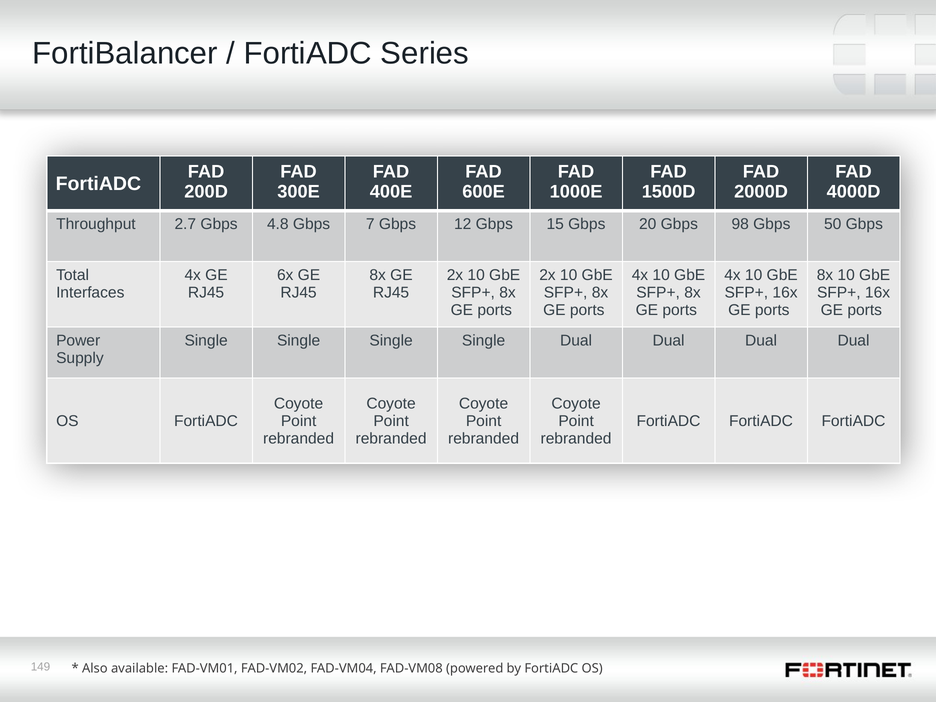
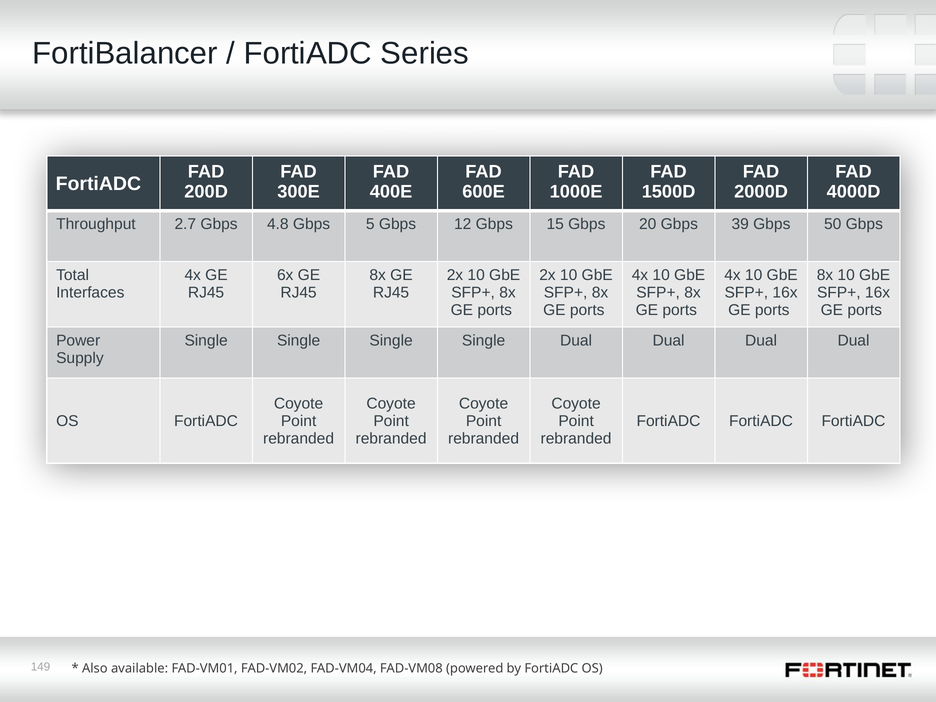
7: 7 -> 5
98: 98 -> 39
